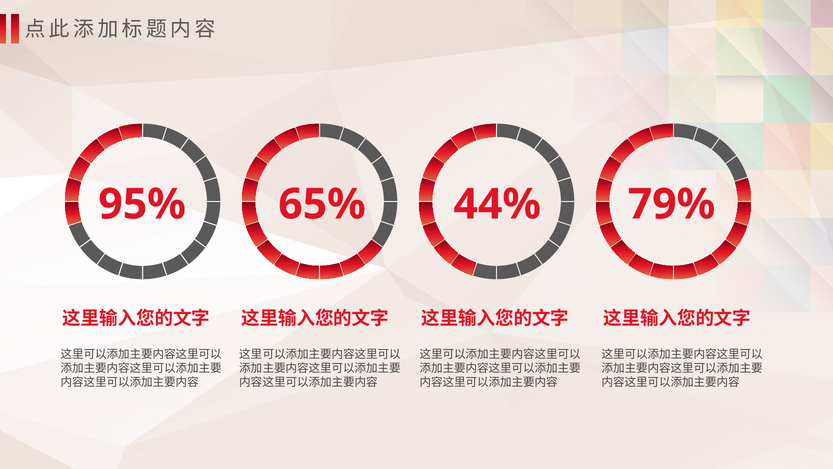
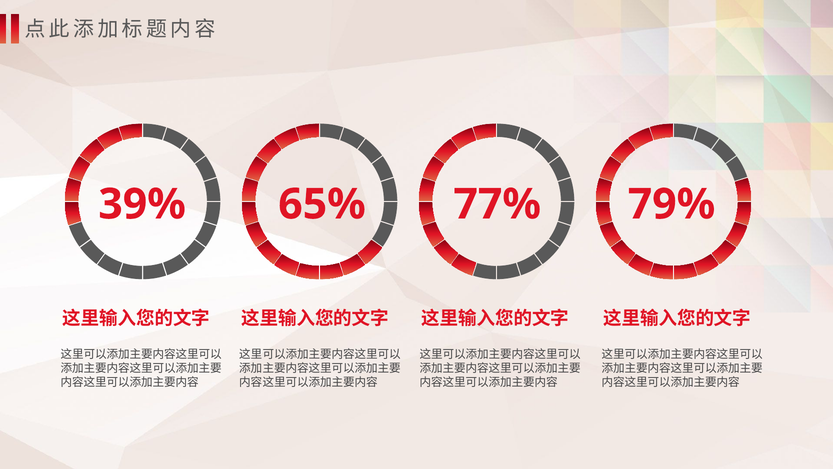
95%: 95% -> 39%
44%: 44% -> 77%
